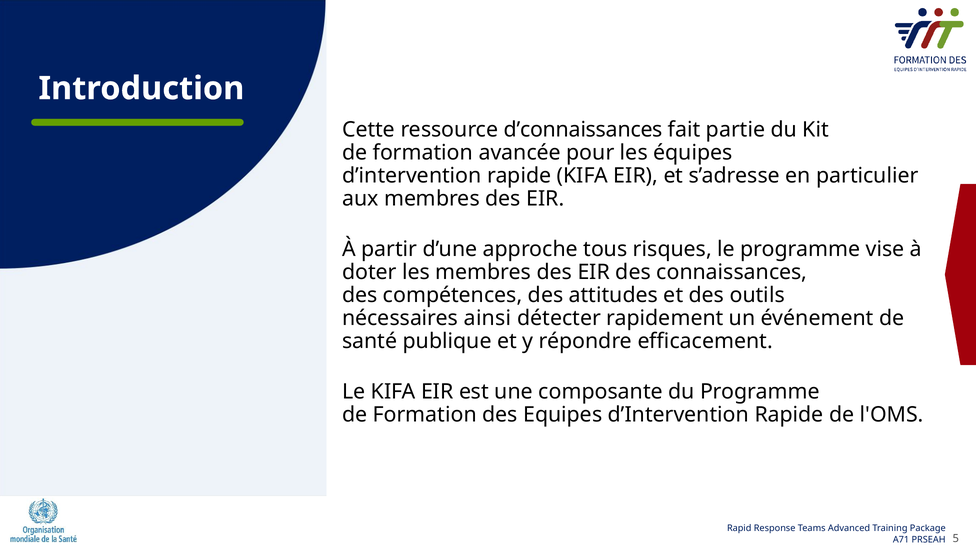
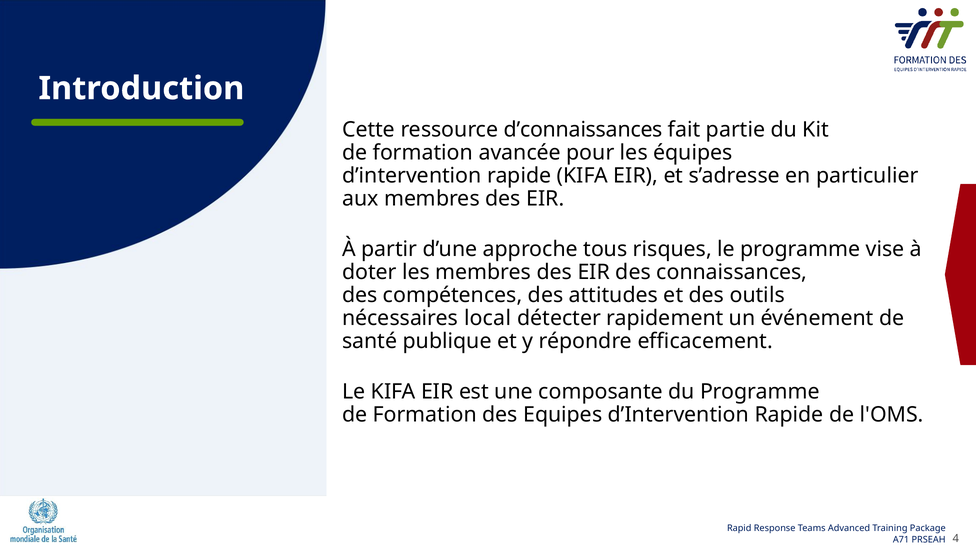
ainsi: ainsi -> local
5: 5 -> 4
